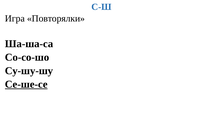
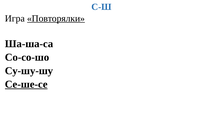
Повторялки underline: none -> present
